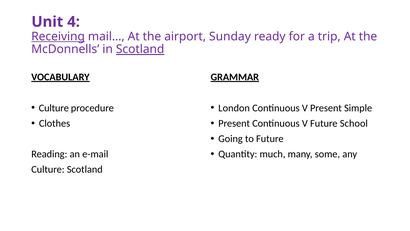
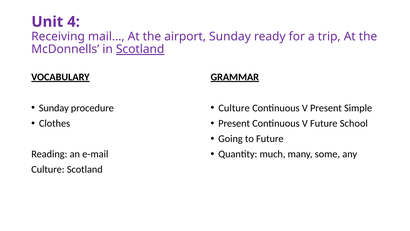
Receiving underline: present -> none
Culture at (54, 108): Culture -> Sunday
London at (234, 108): London -> Culture
